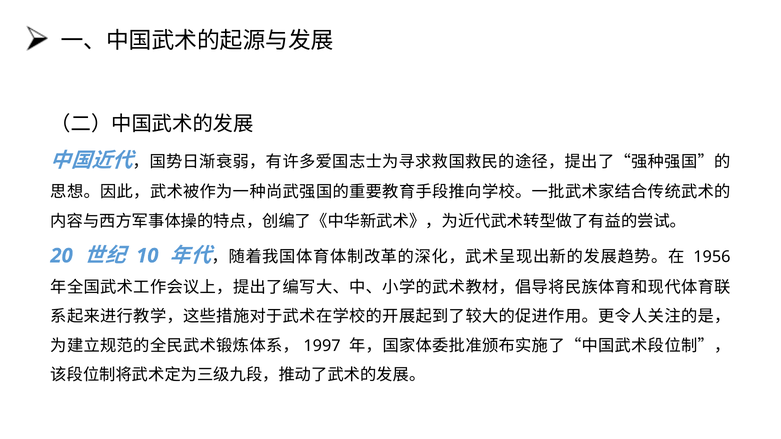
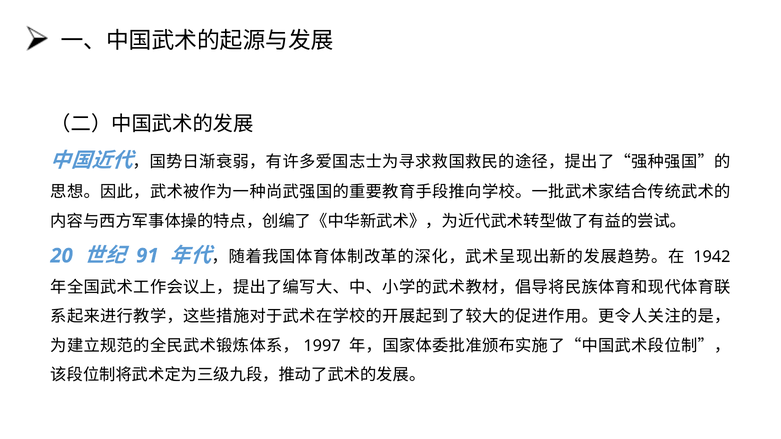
1956: 1956 -> 1942
10: 10 -> 91
